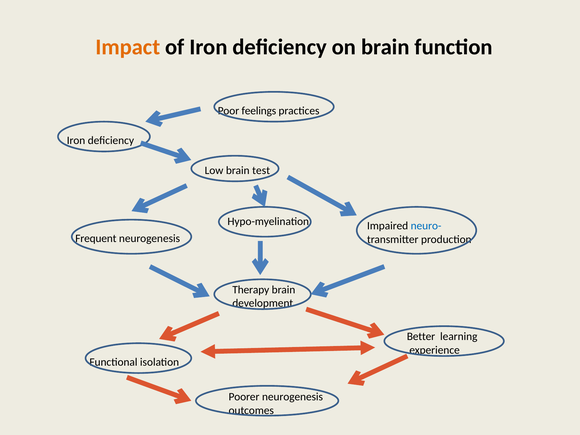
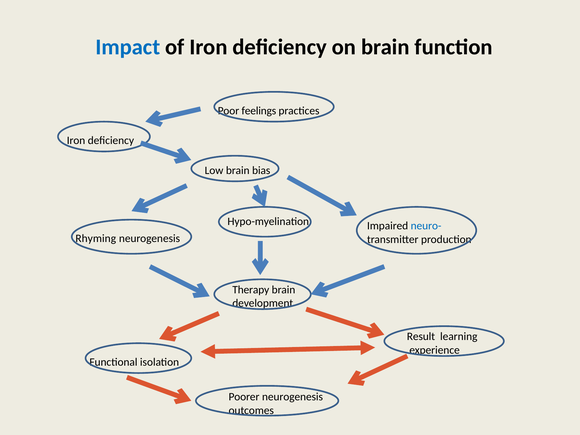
Impact colour: orange -> blue
test: test -> bias
Frequent: Frequent -> Rhyming
Better: Better -> Result
